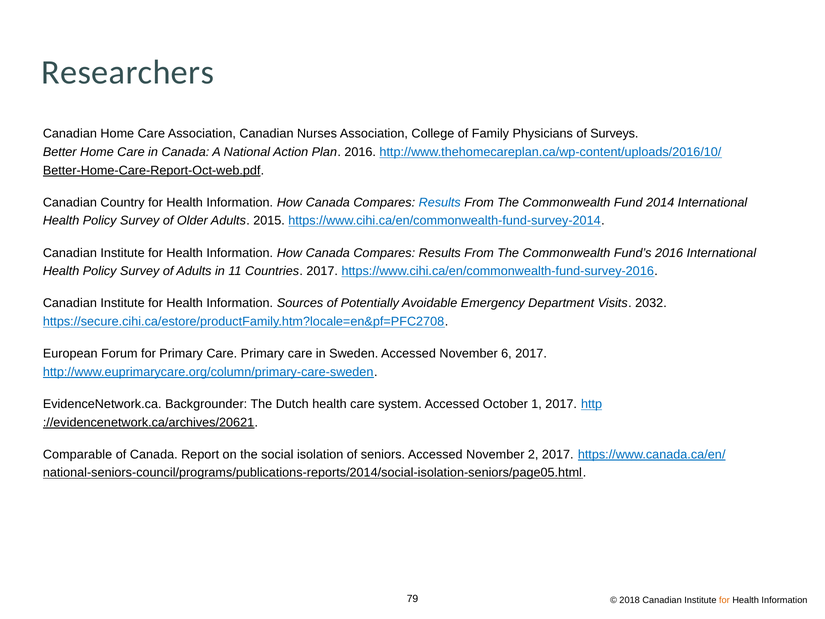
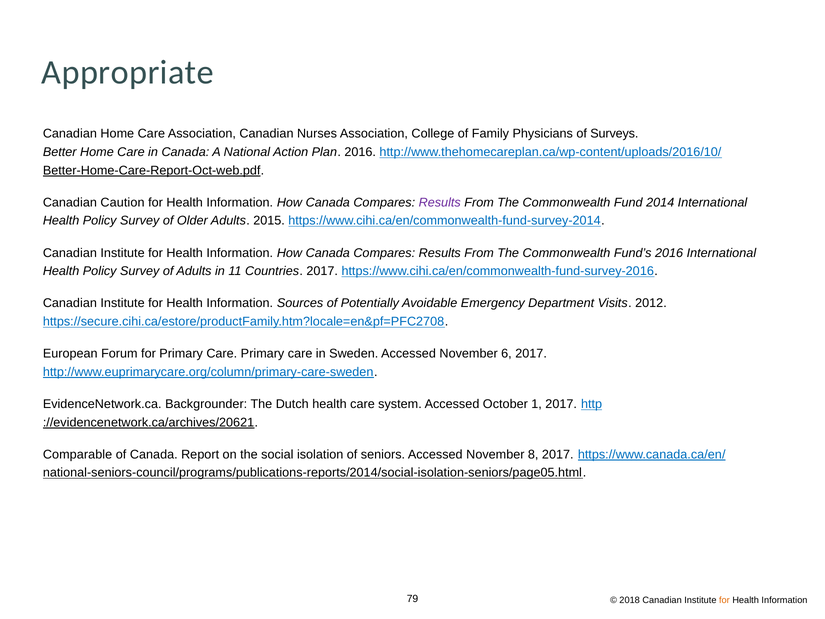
Researchers: Researchers -> Appropriate
Country: Country -> Caution
Results at (440, 202) colour: blue -> purple
2032: 2032 -> 2012
2: 2 -> 8
